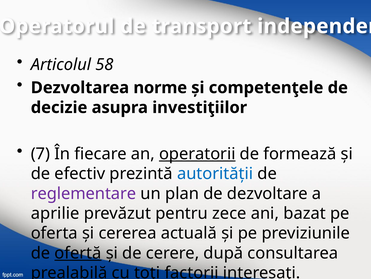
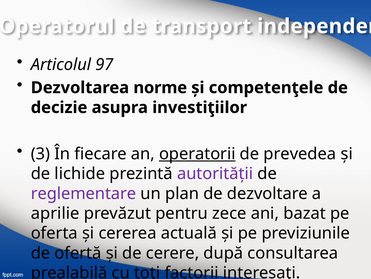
58: 58 -> 97
7: 7 -> 3
formează: formează -> prevedea
efectiv: efectiv -> lichide
autorităţii colour: blue -> purple
ofertă underline: present -> none
